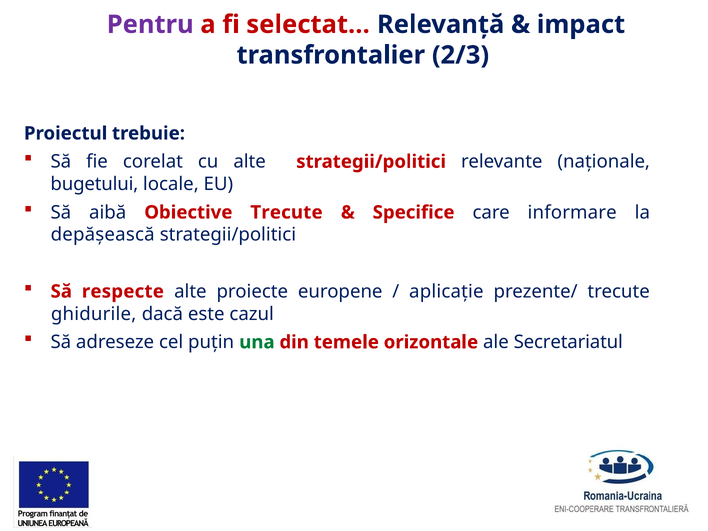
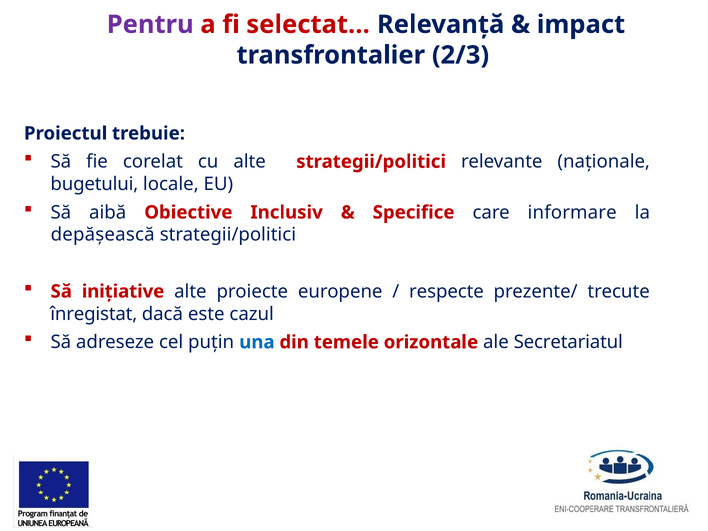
Obiective Trecute: Trecute -> Inclusiv
respecte: respecte -> inițiative
aplicație: aplicație -> respecte
ghidurile: ghidurile -> înregistat
una colour: green -> blue
